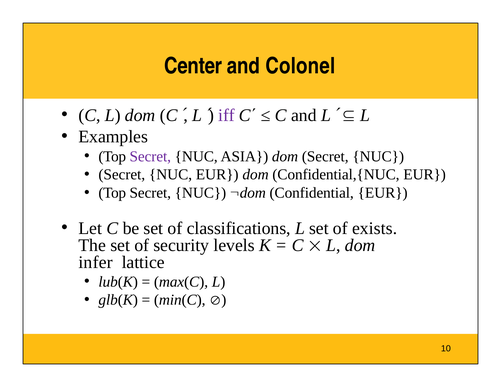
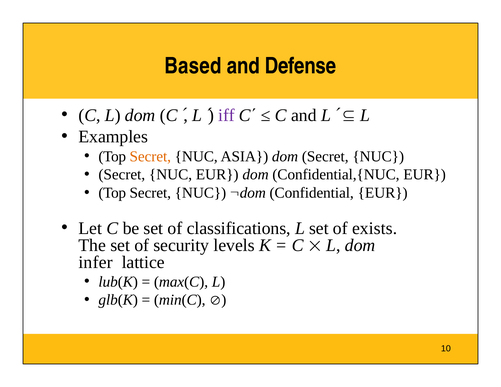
Center: Center -> Based
Colonel: Colonel -> Defense
Secret at (150, 156) colour: purple -> orange
